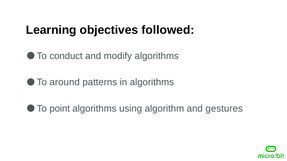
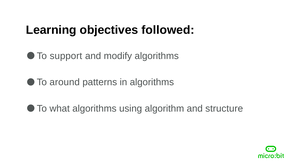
conduct: conduct -> support
point: point -> what
gestures: gestures -> structure
